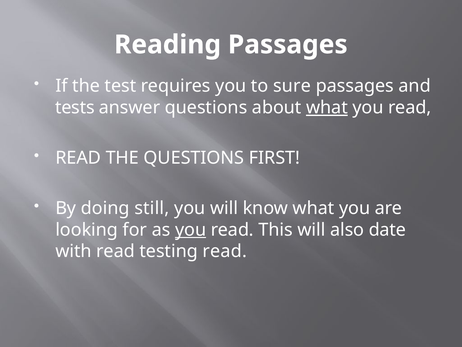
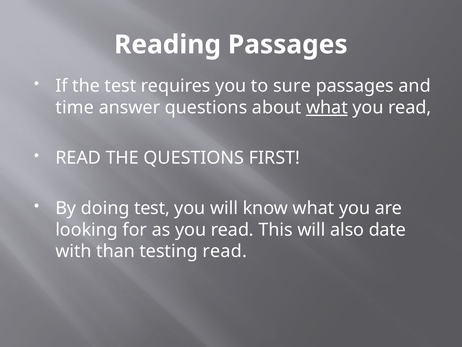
tests: tests -> time
doing still: still -> test
you at (191, 229) underline: present -> none
with read: read -> than
